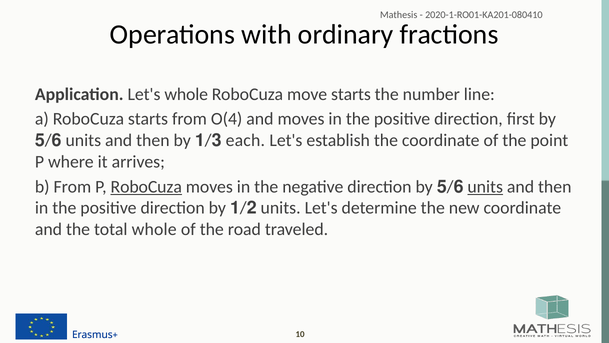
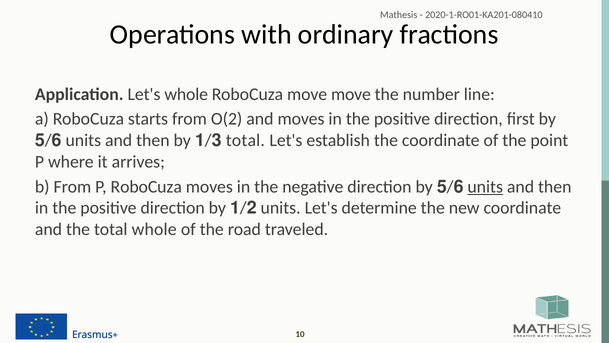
move starts: starts -> move
O(4: O(4 -> O(2
each at (245, 140): each -> total
RoboCuza at (146, 187) underline: present -> none
